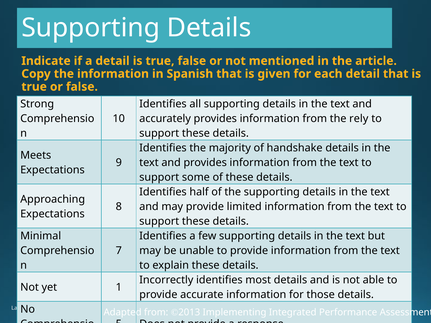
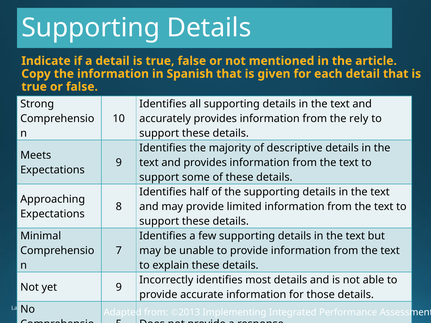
handshake: handshake -> descriptive
yet 1: 1 -> 9
